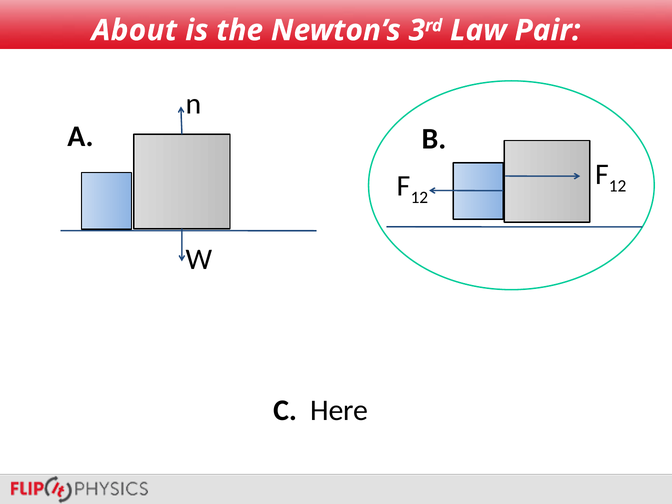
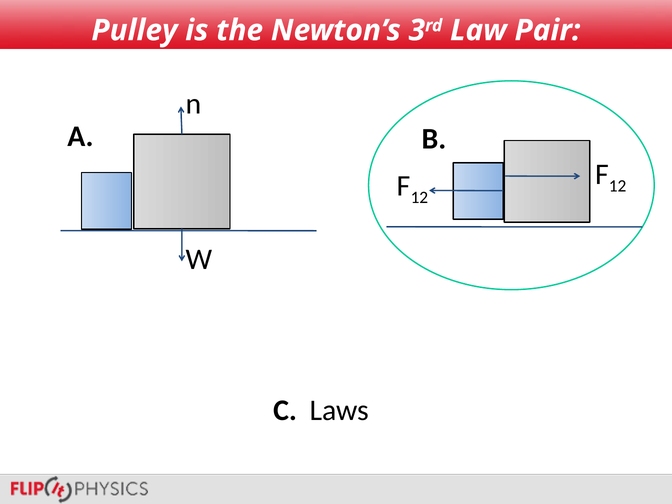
About: About -> Pulley
Here: Here -> Laws
